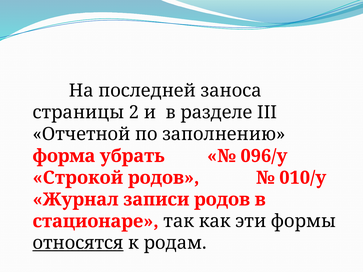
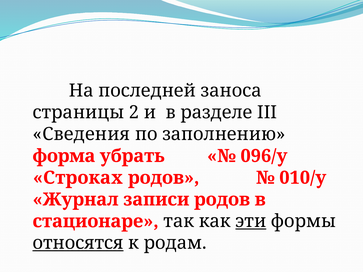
Отчетной: Отчетной -> Сведения
Строкой: Строкой -> Строках
эти underline: none -> present
